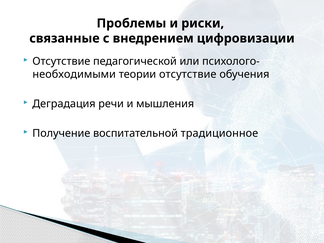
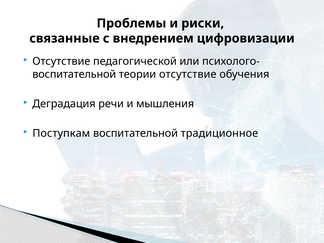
необходимыми at (74, 74): необходимыми -> воспитательной
Получение: Получение -> Поступкам
